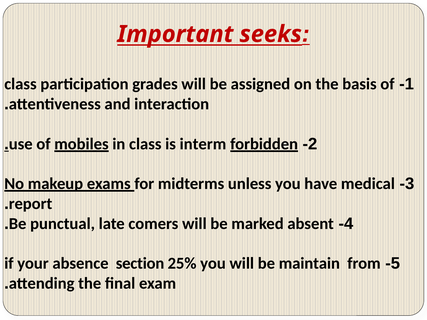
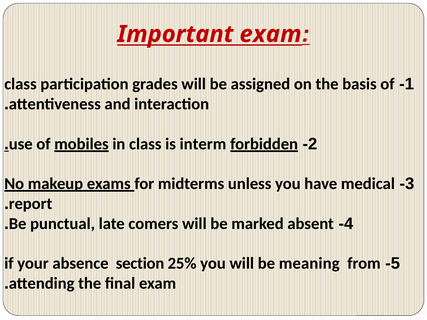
seeks at (271, 34): seeks -> exam
maintain: maintain -> meaning
